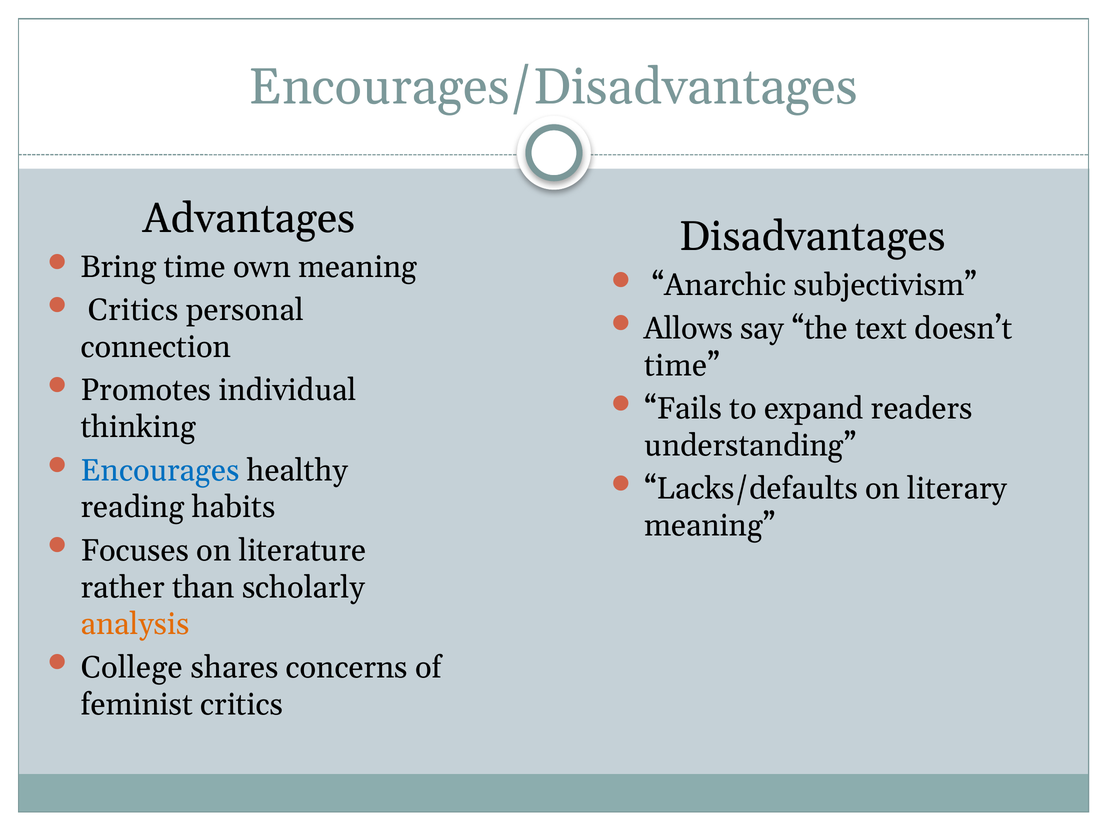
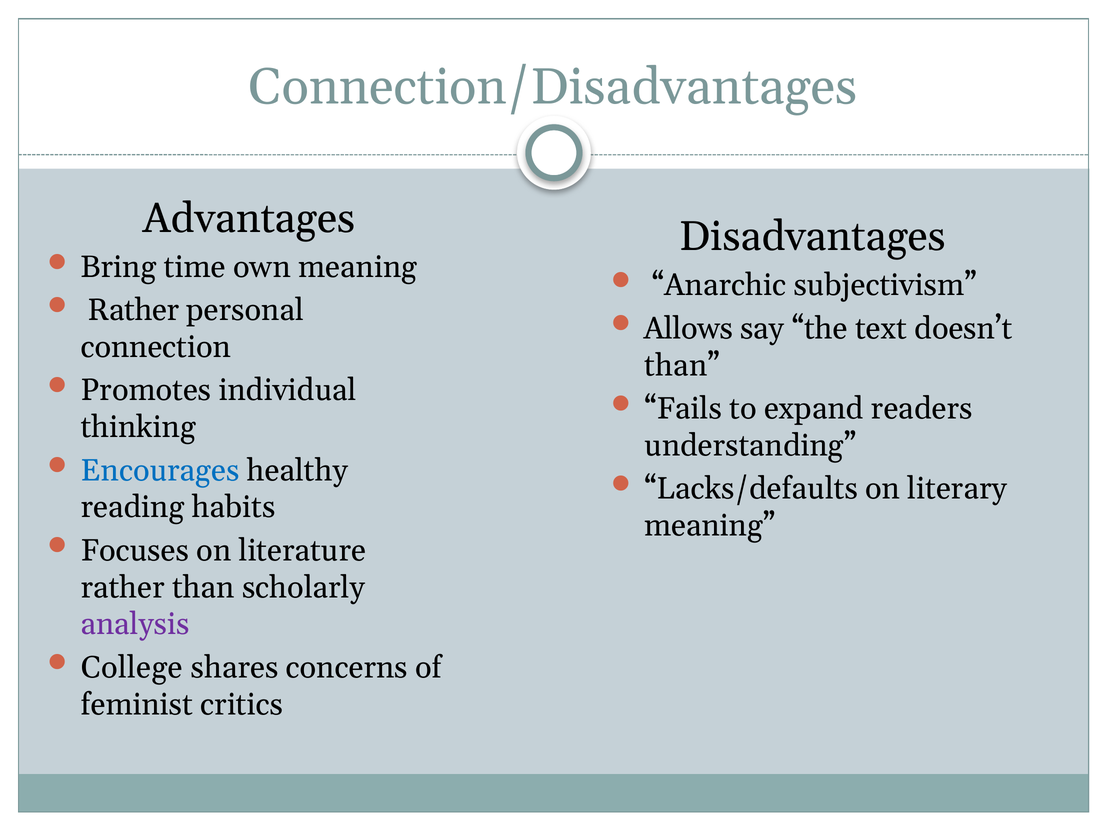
Encourages/Disadvantages: Encourages/Disadvantages -> Connection/Disadvantages
Critics at (133, 310): Critics -> Rather
time at (682, 365): time -> than
analysis colour: orange -> purple
